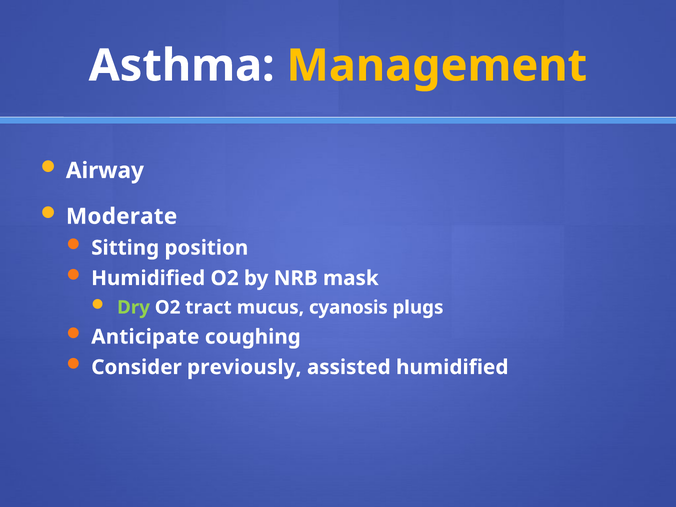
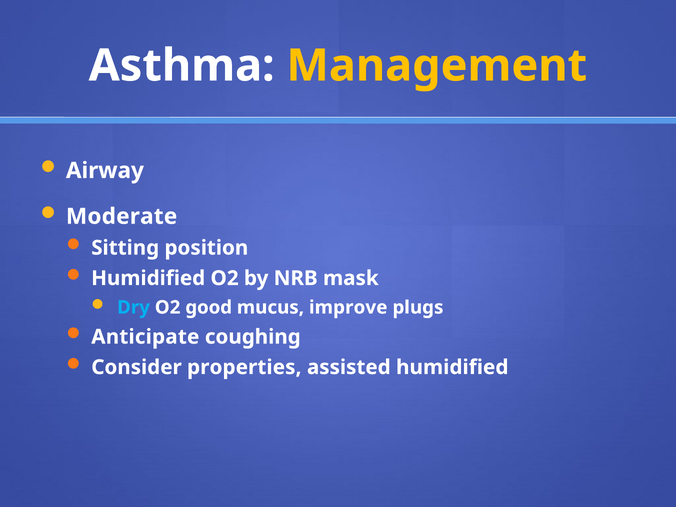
Dry colour: light green -> light blue
tract: tract -> good
cyanosis: cyanosis -> improve
previously: previously -> properties
